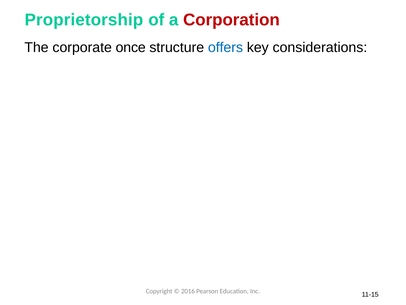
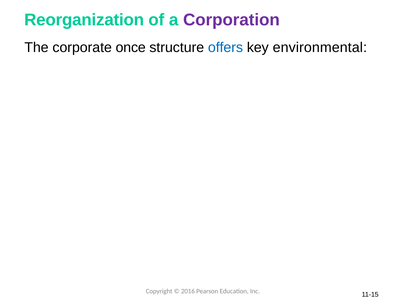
Proprietorship: Proprietorship -> Reorganization
Corporation colour: red -> purple
considerations: considerations -> environmental
